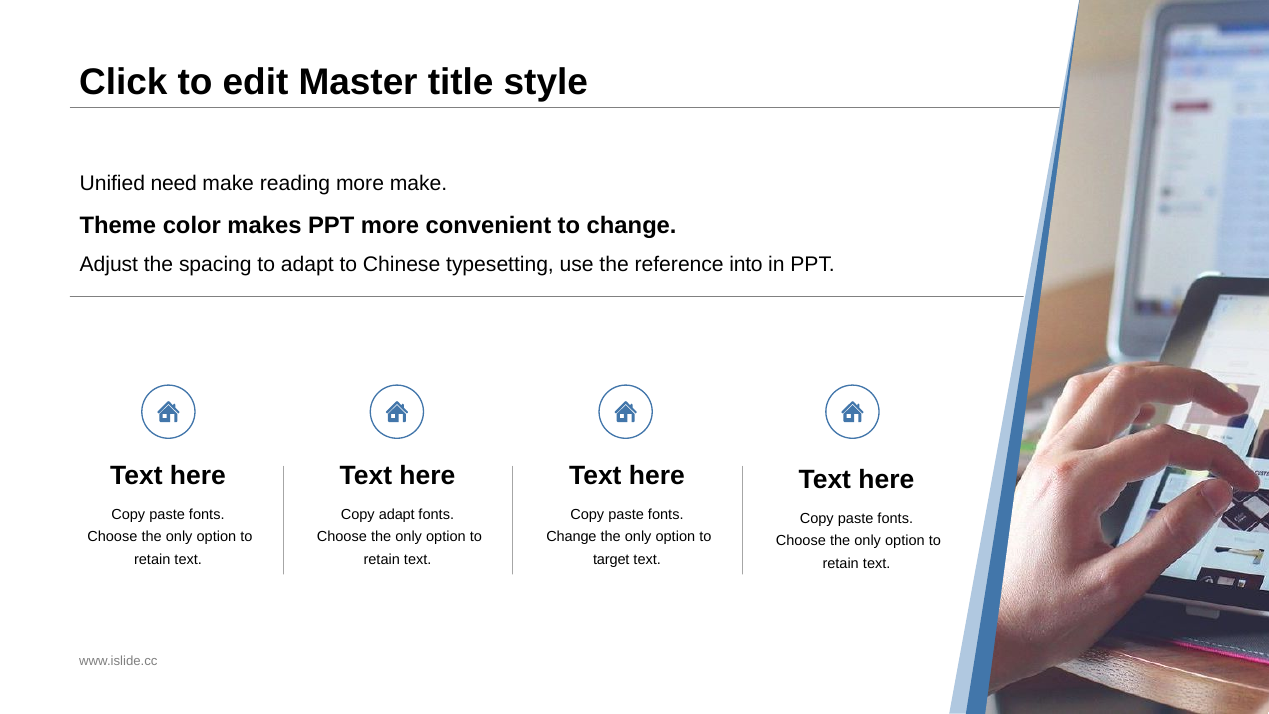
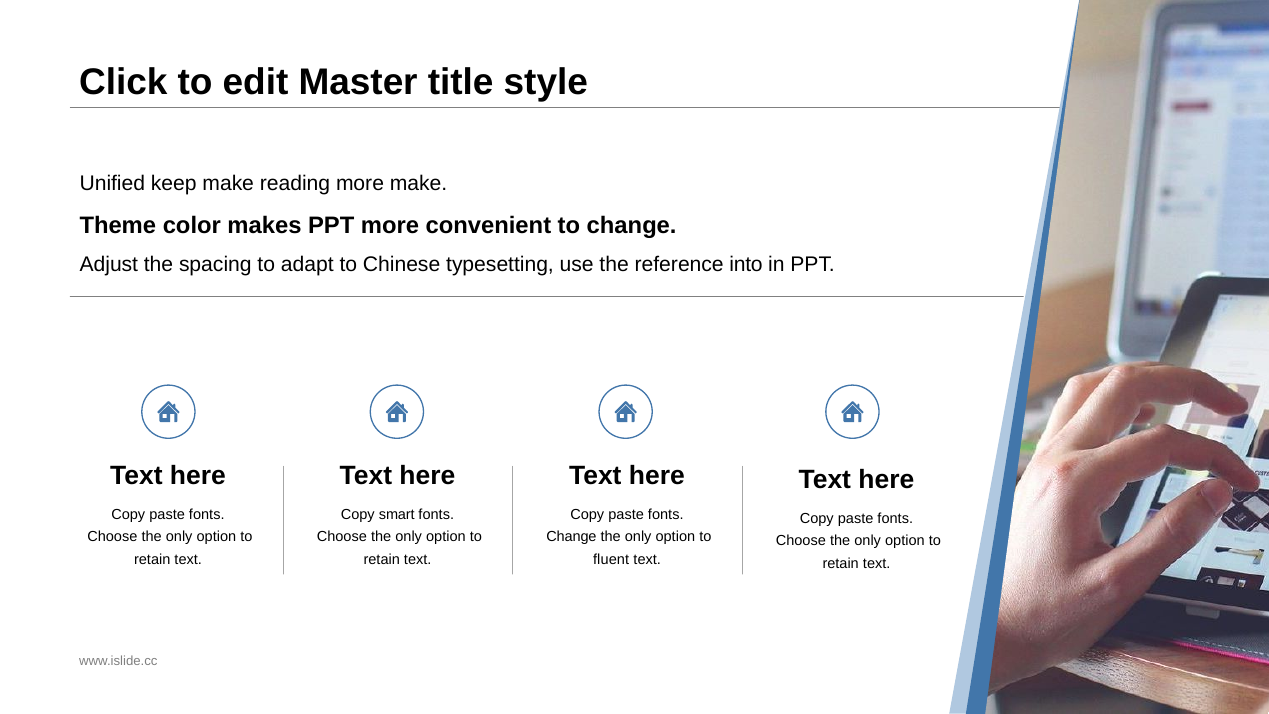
need: need -> keep
Copy adapt: adapt -> smart
target: target -> fluent
